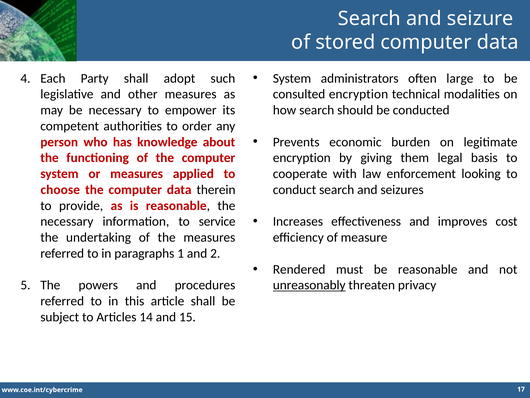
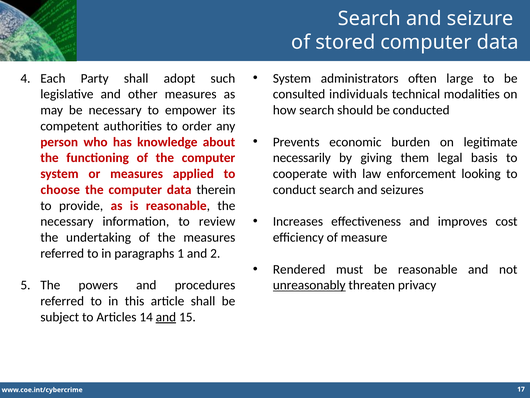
consulted encryption: encryption -> individuals
encryption at (302, 158): encryption -> necessarily
service: service -> review
and at (166, 317) underline: none -> present
